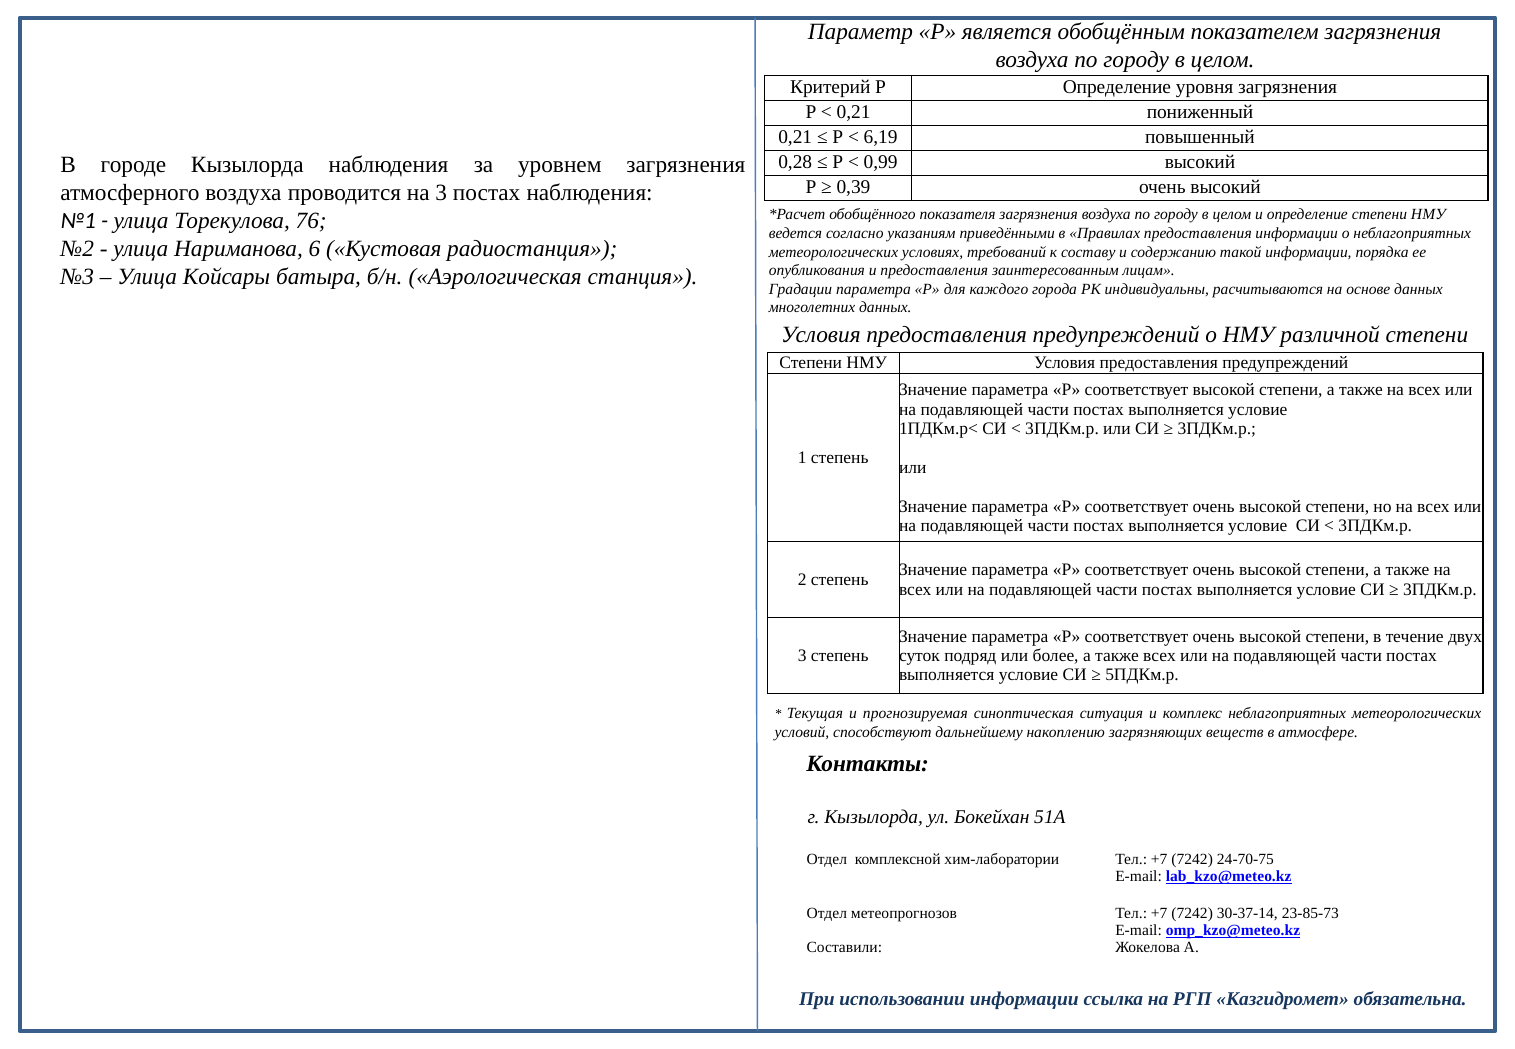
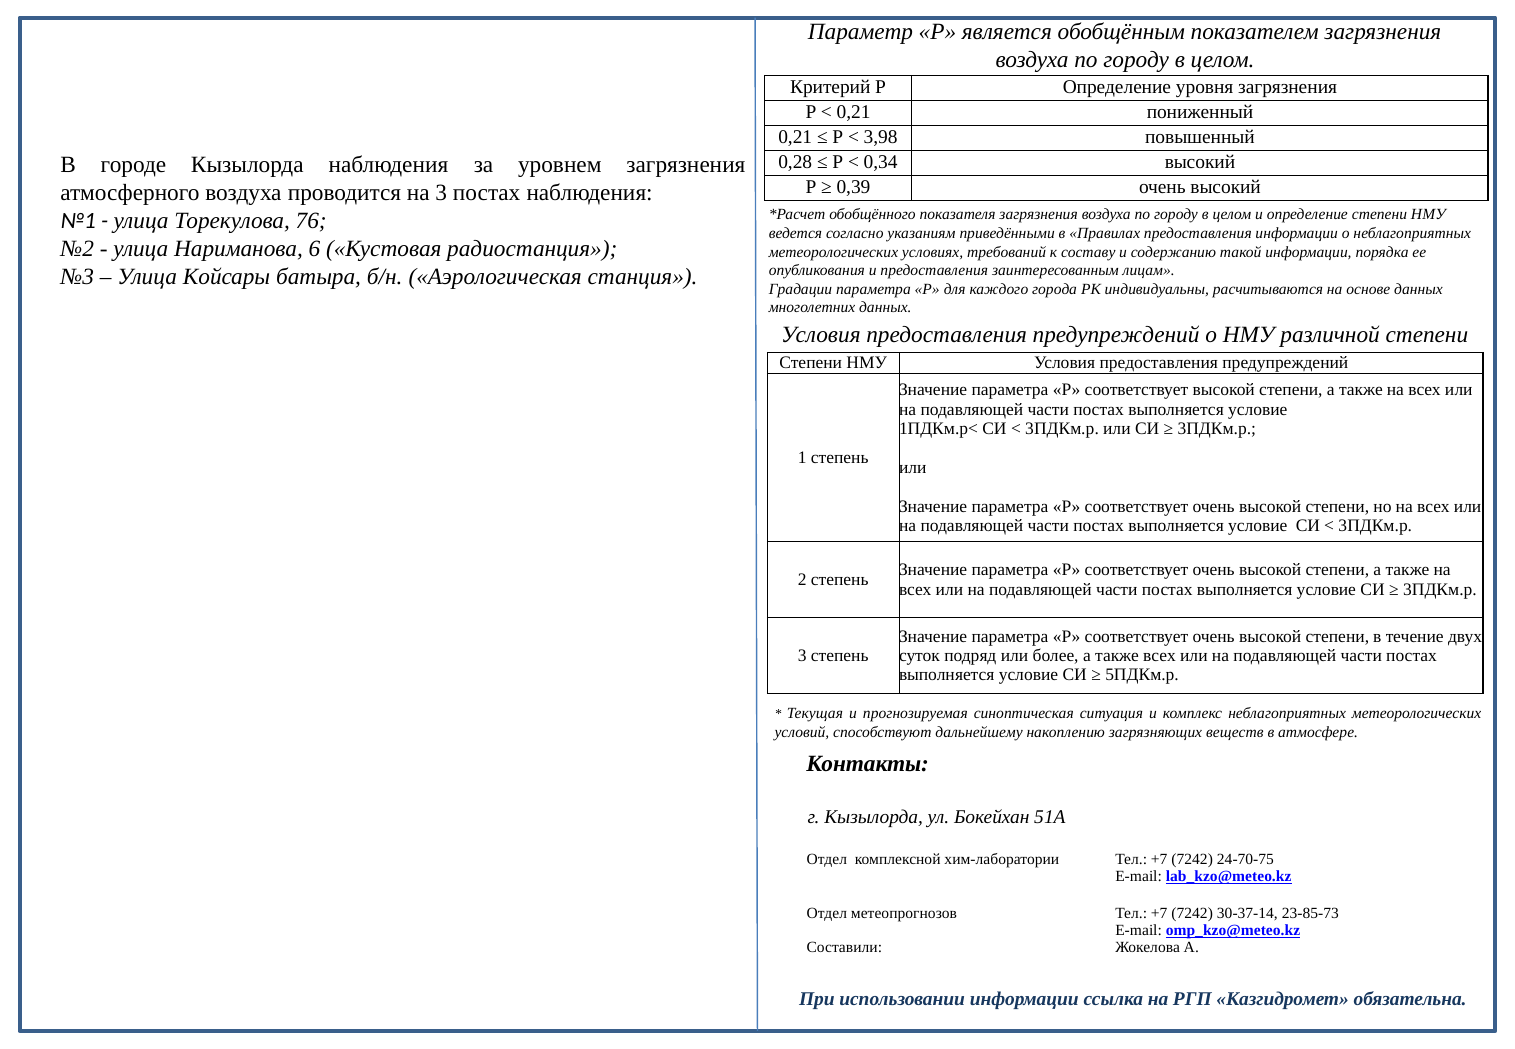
6,19: 6,19 -> 3,98
0,99: 0,99 -> 0,34
